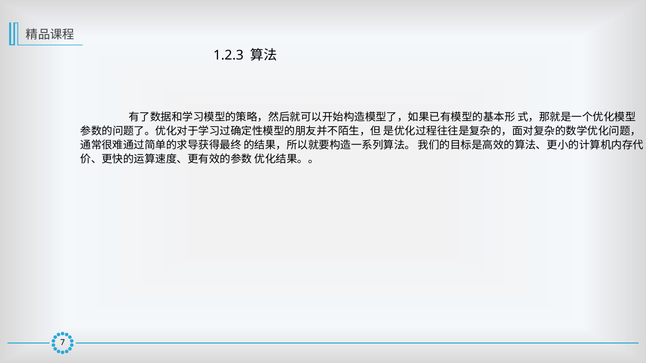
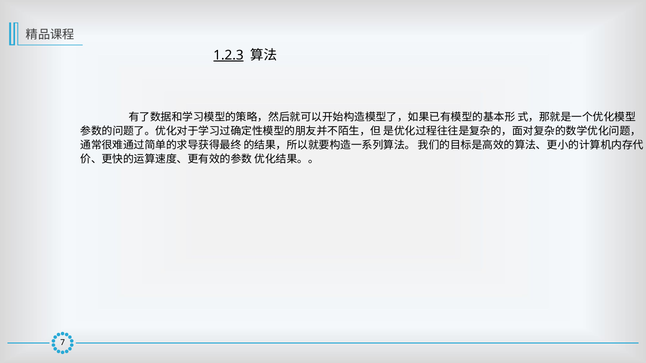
1.2.3 underline: none -> present
